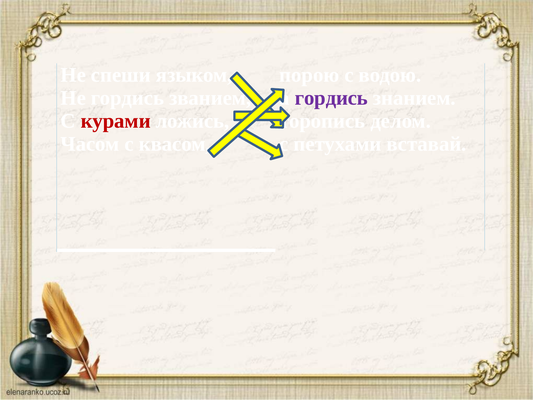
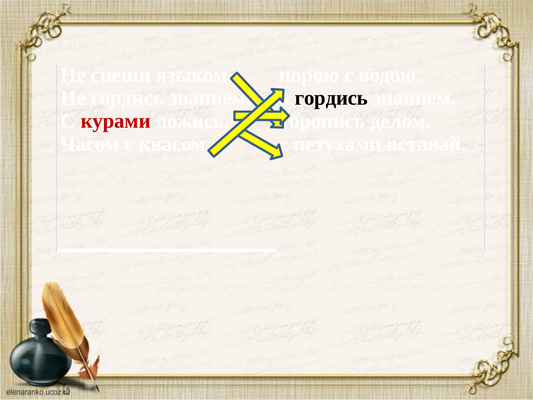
гордись at (331, 98) colour: purple -> black
